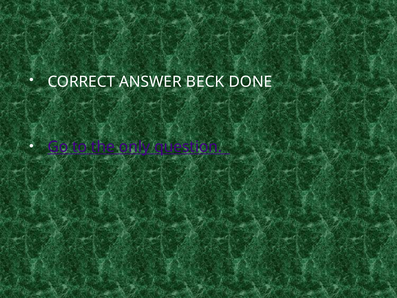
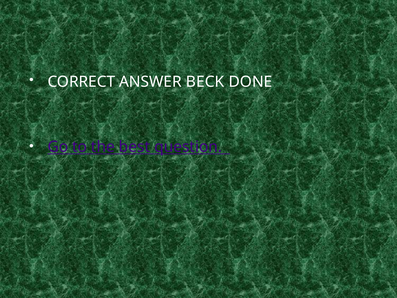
only: only -> best
